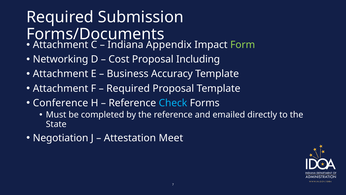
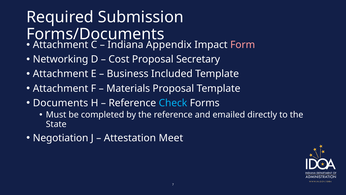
Form colour: light green -> pink
Including: Including -> Secretary
Accuracy: Accuracy -> Included
Required at (128, 88): Required -> Materials
Conference: Conference -> Documents
